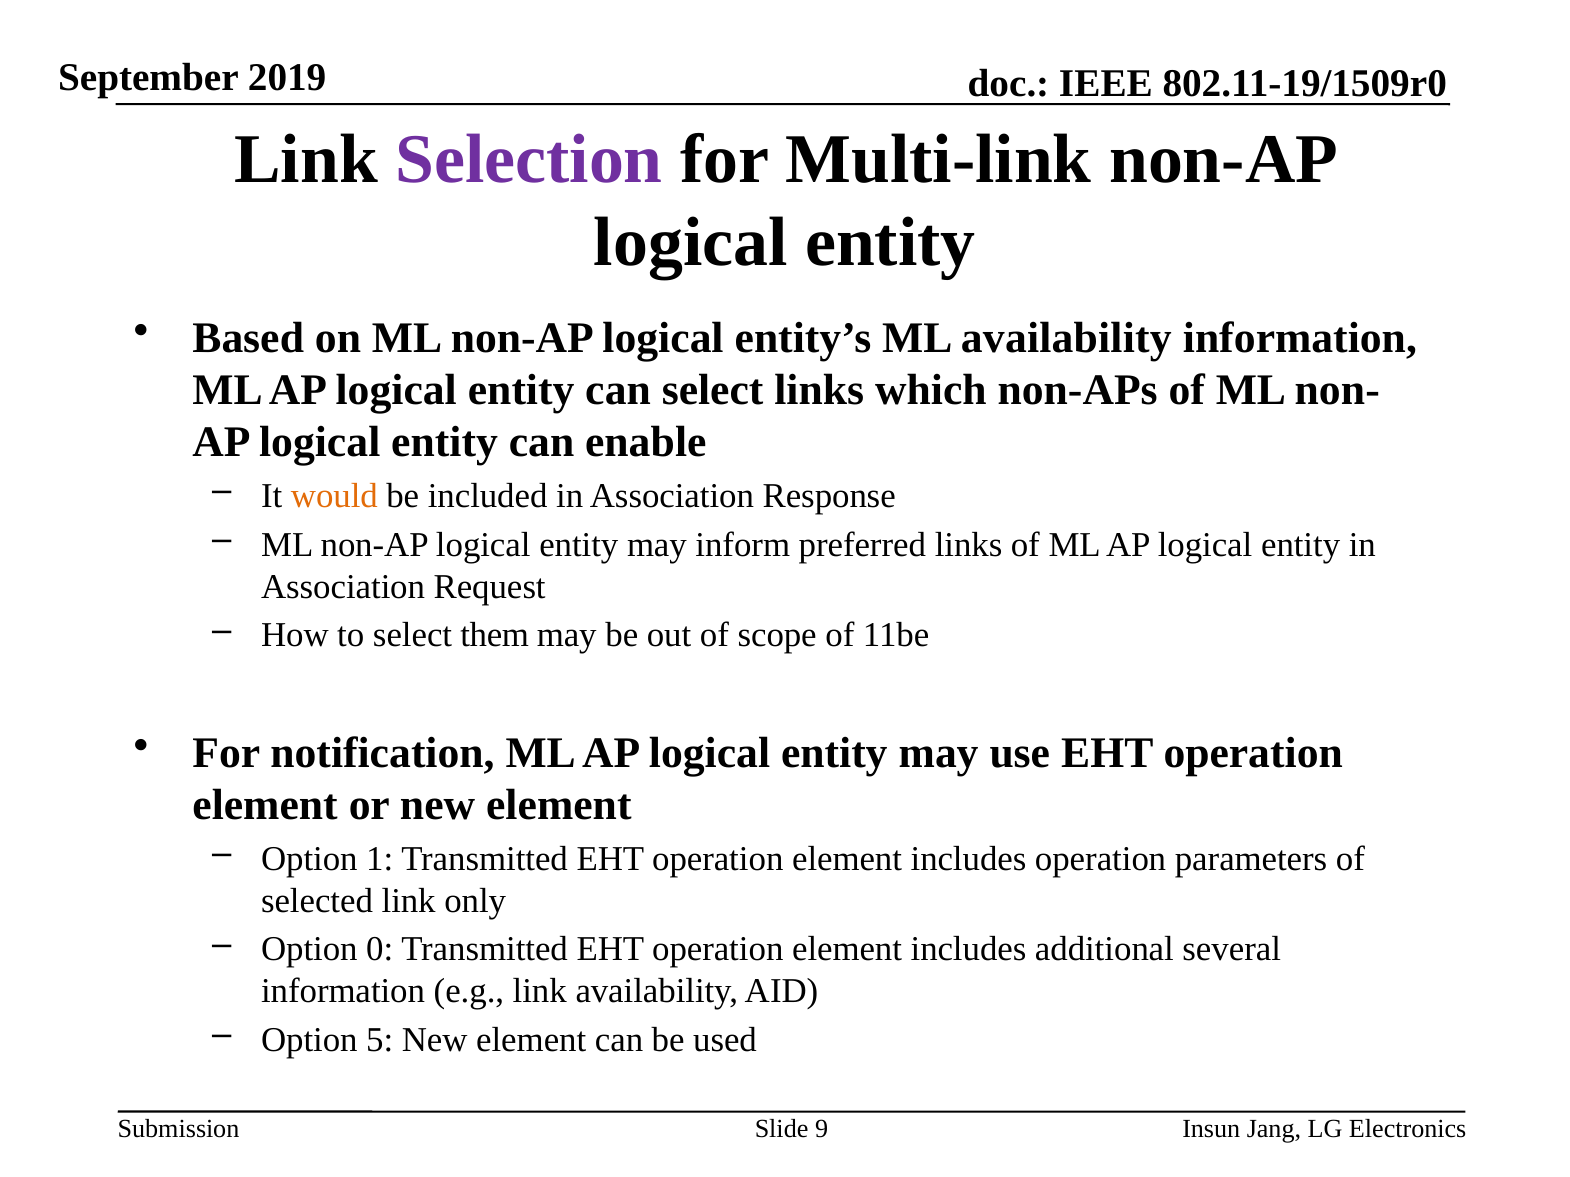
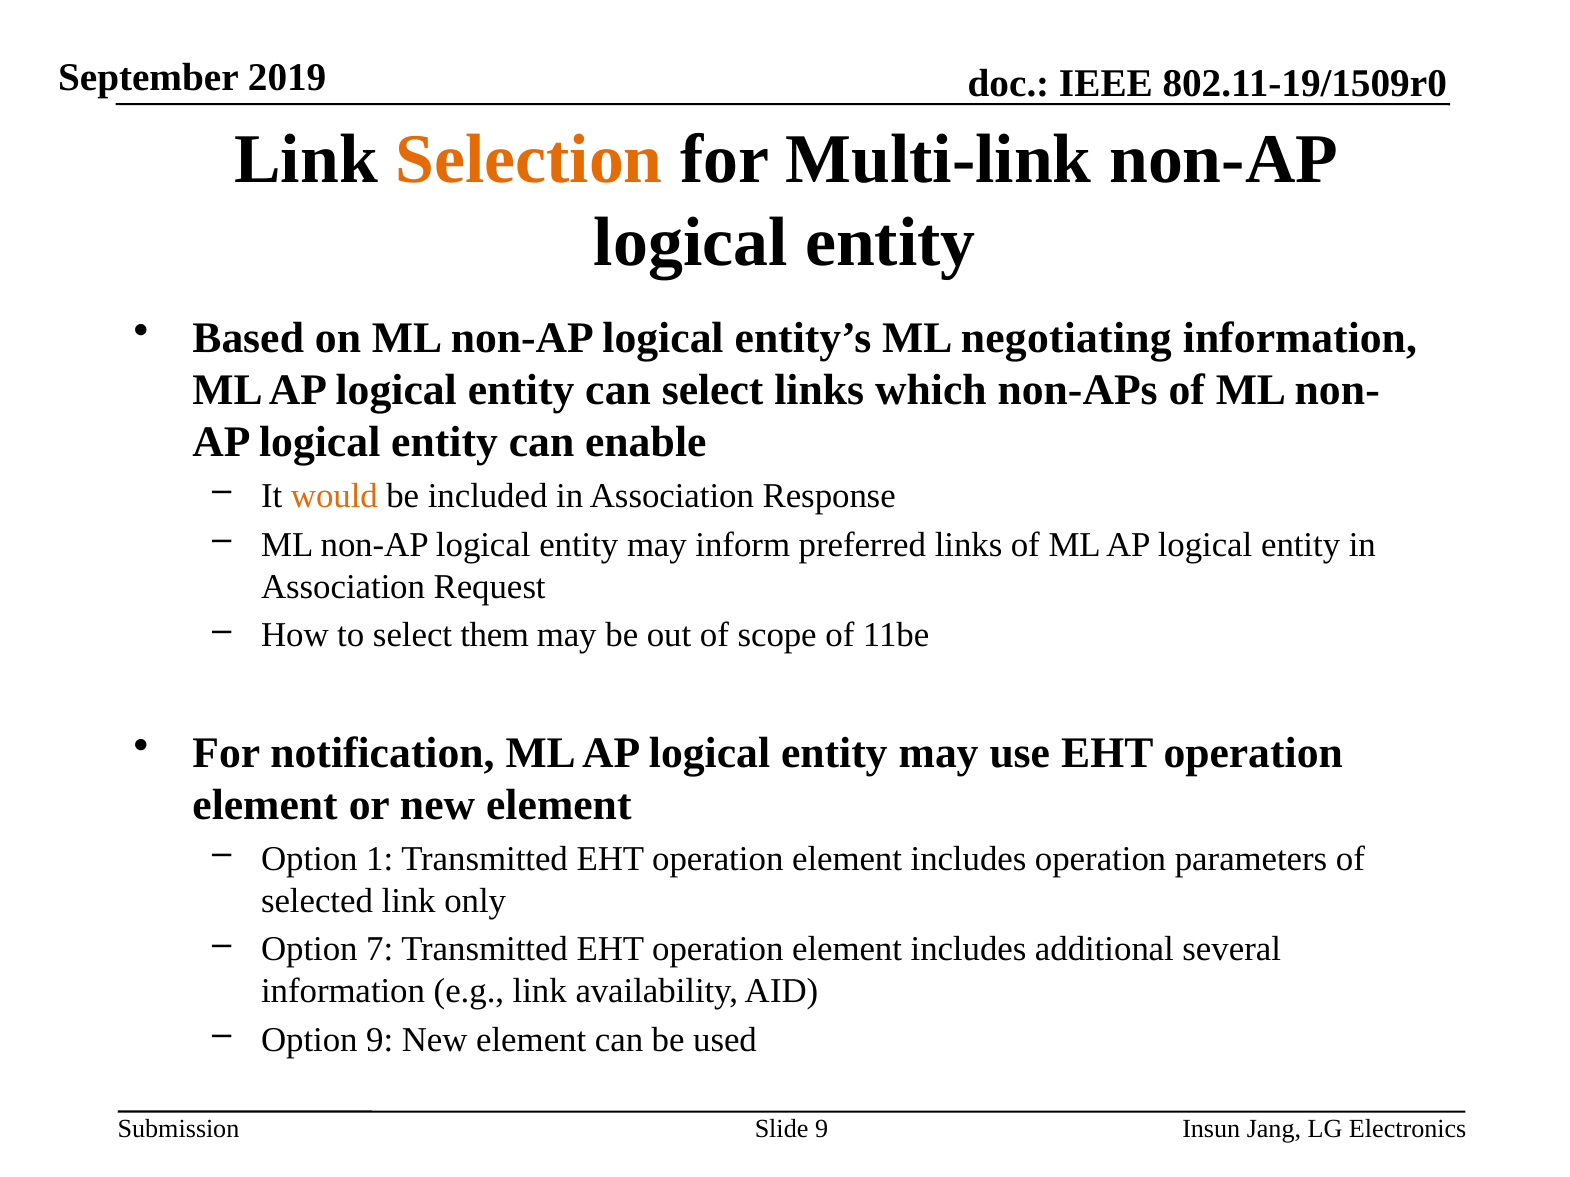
Selection colour: purple -> orange
ML availability: availability -> negotiating
0: 0 -> 7
Option 5: 5 -> 9
